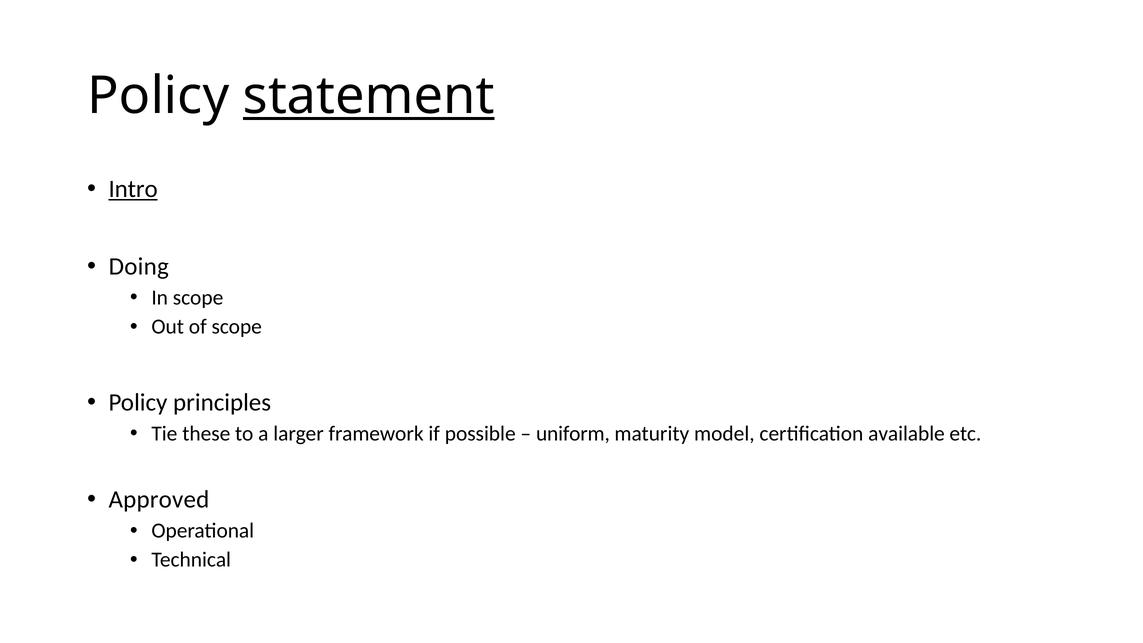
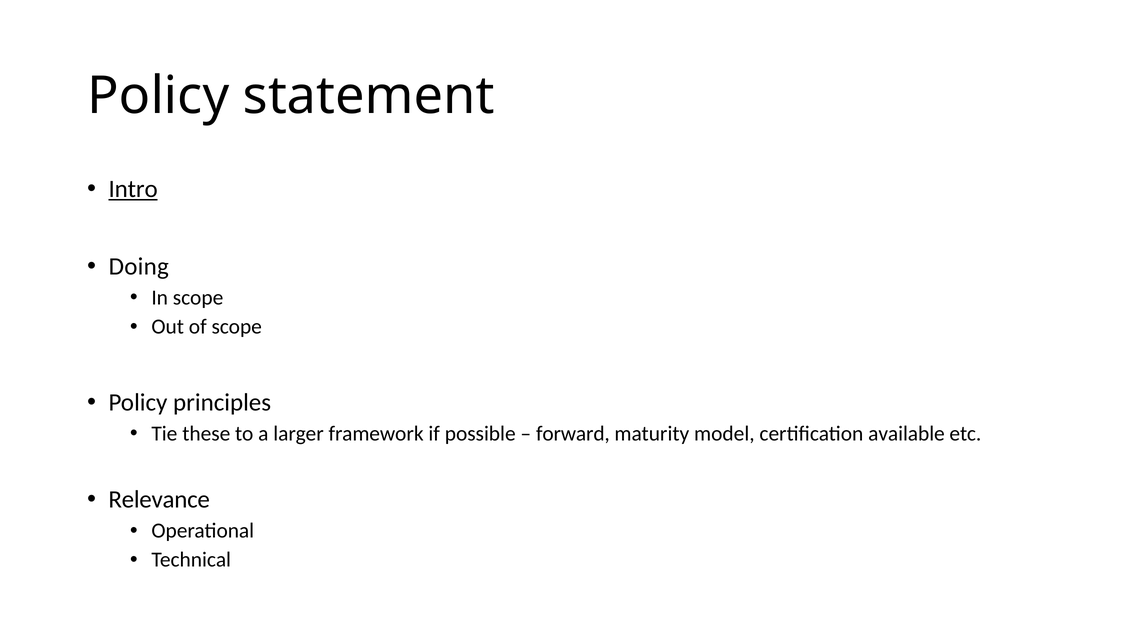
statement underline: present -> none
uniform: uniform -> forward
Approved: Approved -> Relevance
